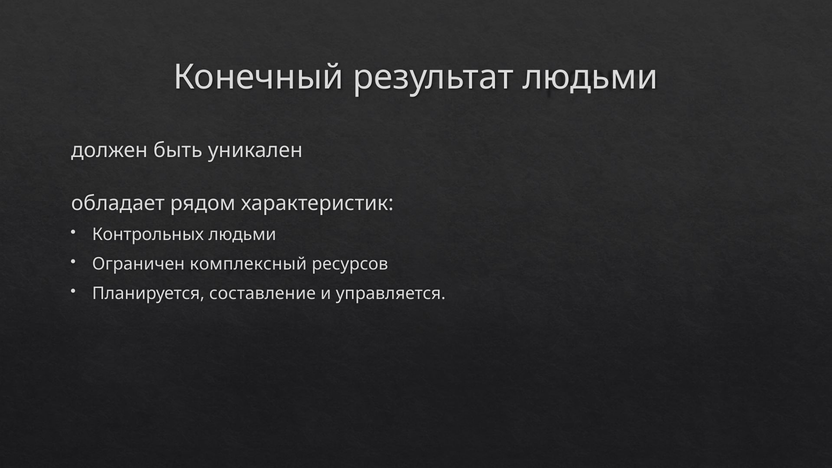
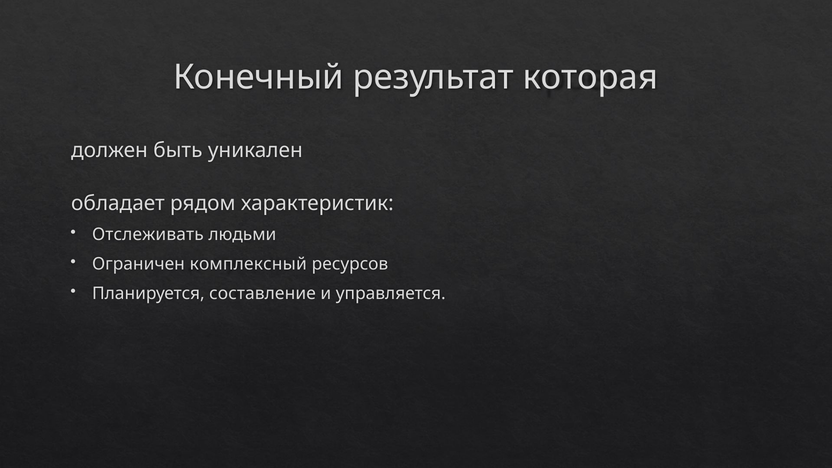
результат людьми: людьми -> которая
Контрольных: Контрольных -> Отслеживать
